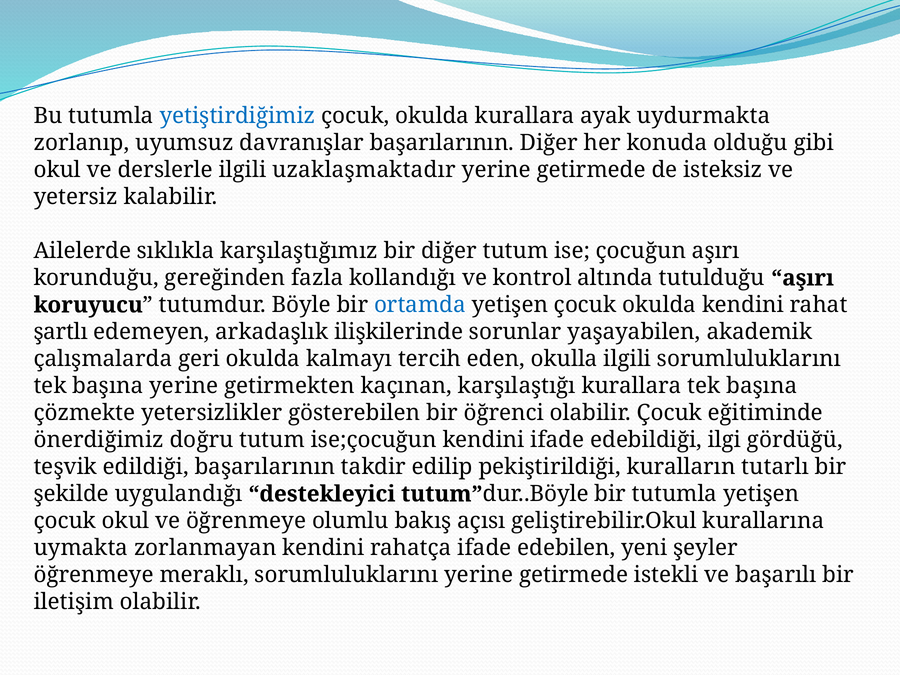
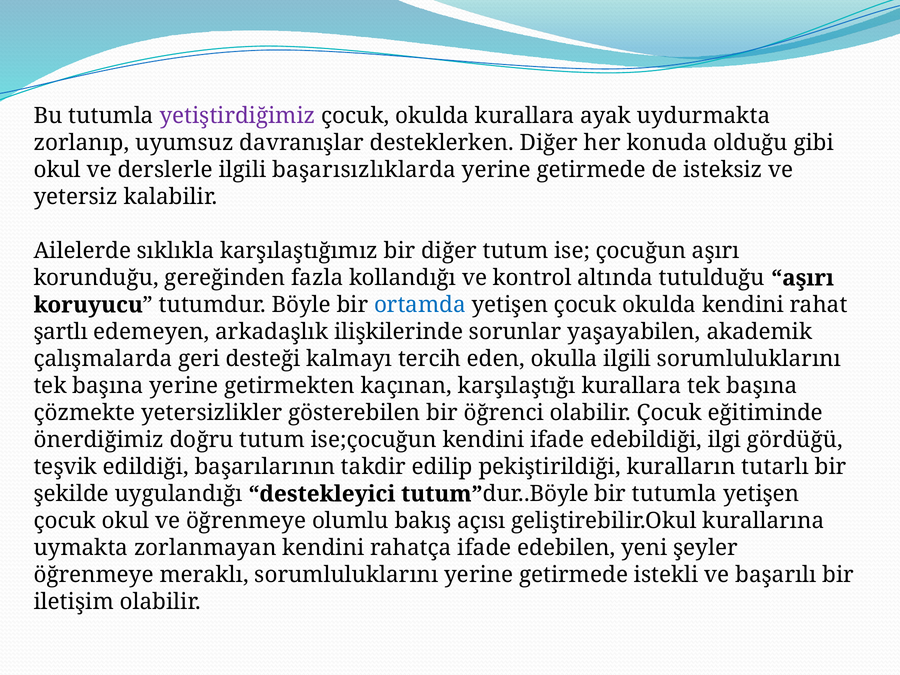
yetiştirdiğimiz colour: blue -> purple
davranışlar başarılarının: başarılarının -> desteklerken
uzaklaşmaktadır: uzaklaşmaktadır -> başarısızlıklarda
geri okulda: okulda -> desteği
